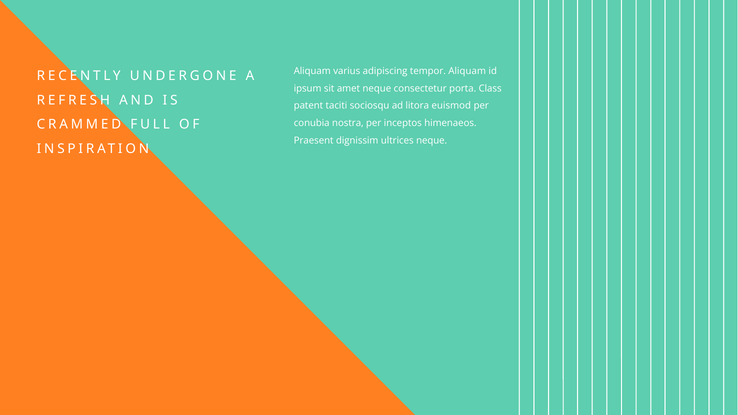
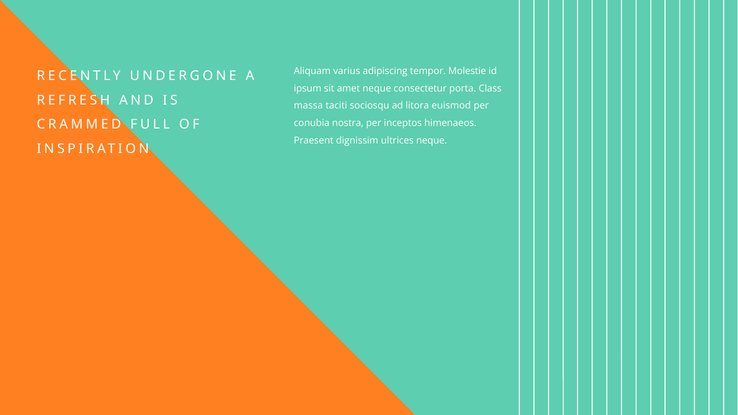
tempor Aliquam: Aliquam -> Molestie
patent: patent -> massa
